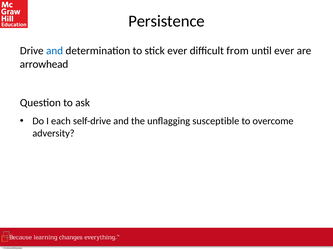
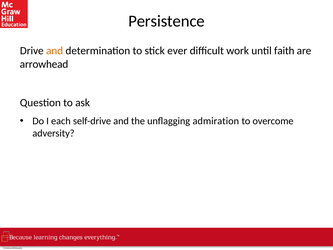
and at (55, 51) colour: blue -> orange
from: from -> work
until ever: ever -> faith
susceptible: susceptible -> admiration
